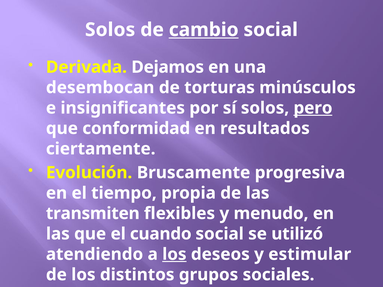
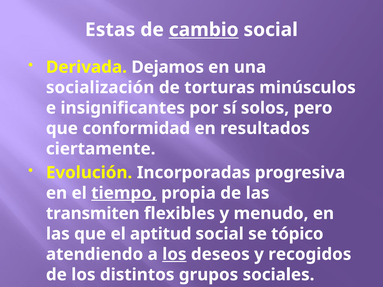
Solos at (110, 30): Solos -> Estas
desembocan: desembocan -> socialización
pero underline: present -> none
Bruscamente: Bruscamente -> Incorporadas
tiempo underline: none -> present
cuando: cuando -> aptitud
utilizó: utilizó -> tópico
estimular: estimular -> recogidos
